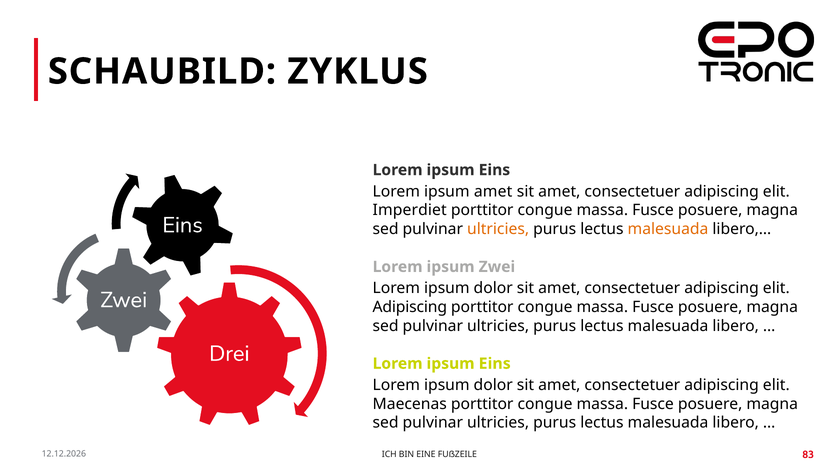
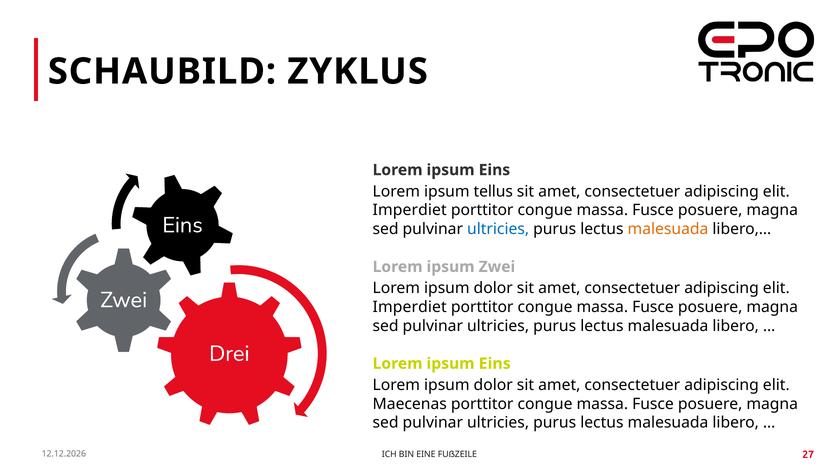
ipsum amet: amet -> tellus
ultricies at (498, 229) colour: orange -> blue
Adipiscing at (410, 307): Adipiscing -> Imperdiet
83: 83 -> 27
